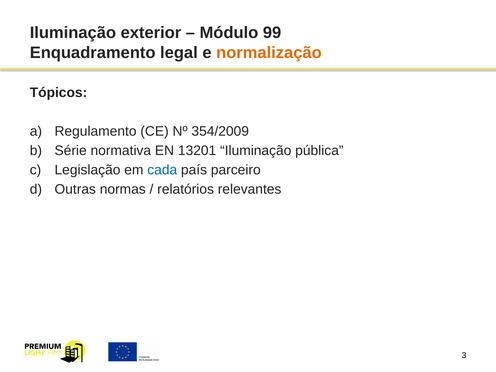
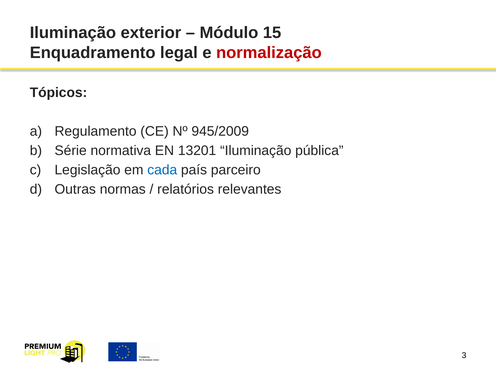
99: 99 -> 15
normalização colour: orange -> red
354/2009: 354/2009 -> 945/2009
